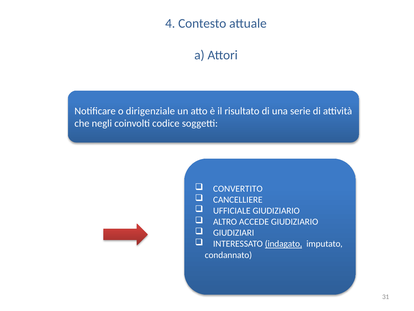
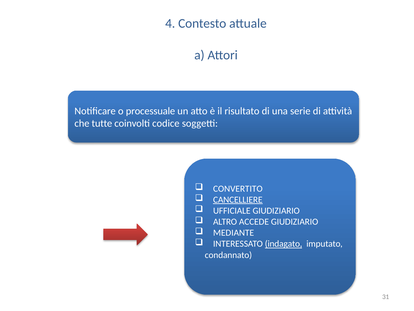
dirigenziale: dirigenziale -> processuale
negli: negli -> tutte
CANCELLIERE underline: none -> present
GIUDIZIARI: GIUDIZIARI -> MEDIANTE
